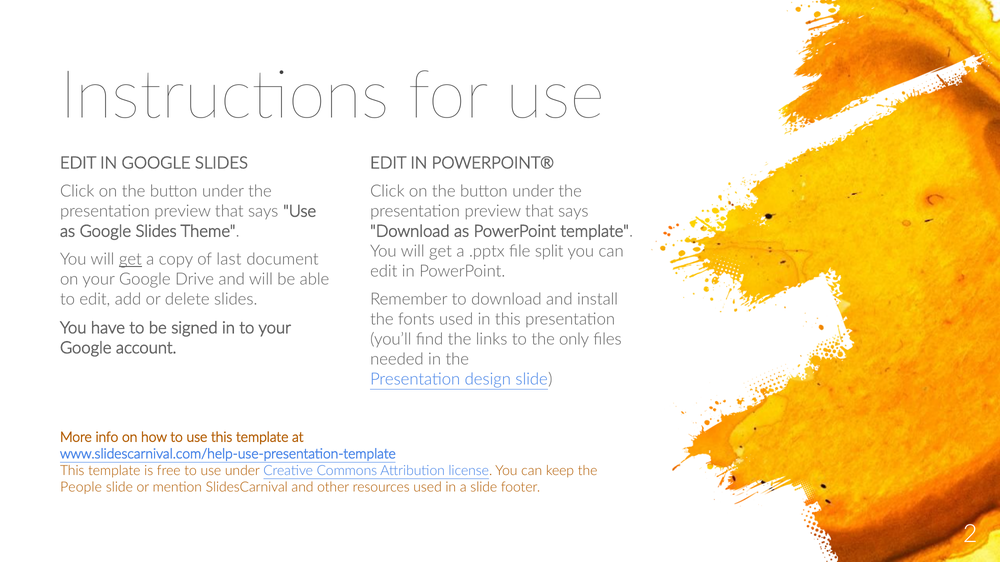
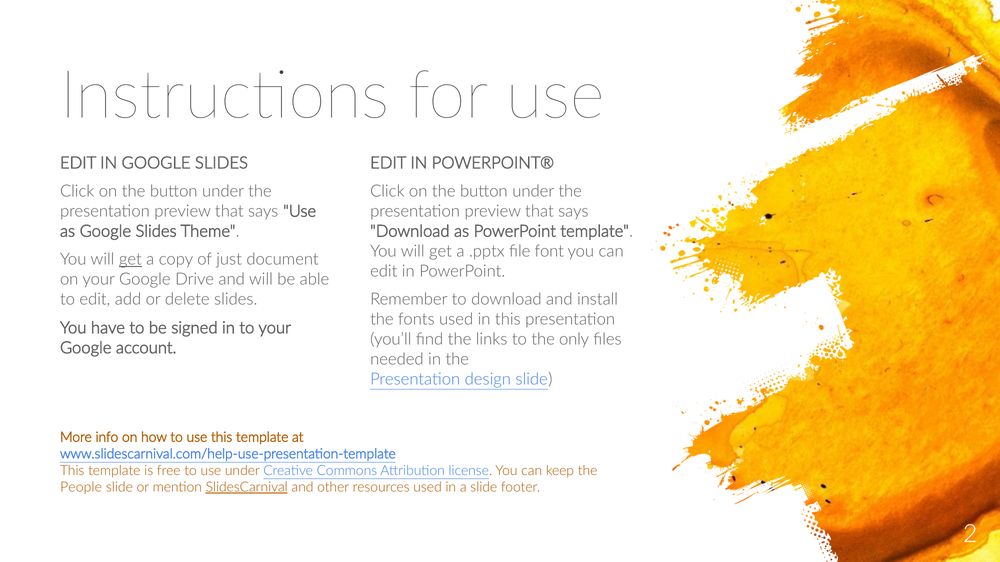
split: split -> font
last: last -> just
SlidesCarnival underline: none -> present
